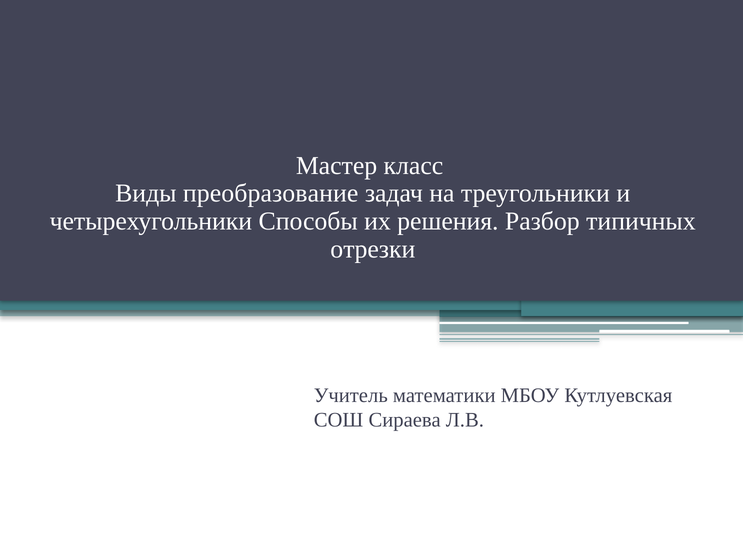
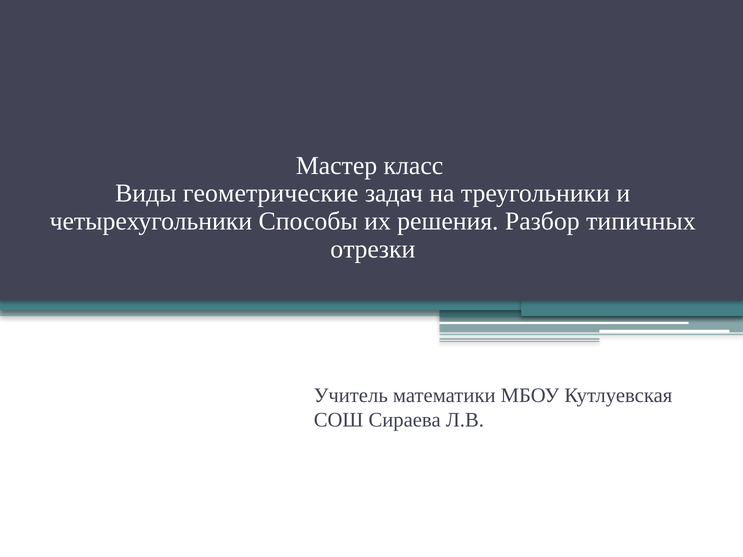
преобразование: преобразование -> геометрические
